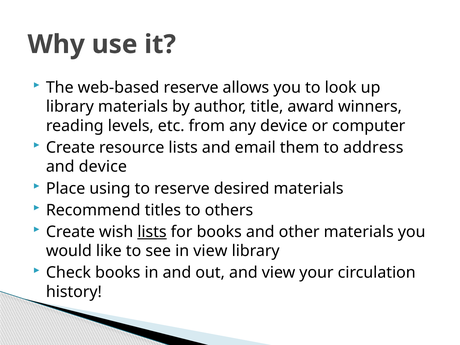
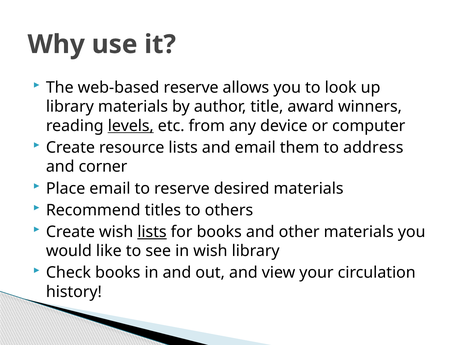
levels underline: none -> present
and device: device -> corner
Place using: using -> email
in view: view -> wish
